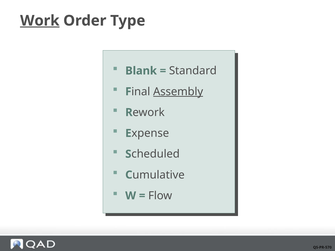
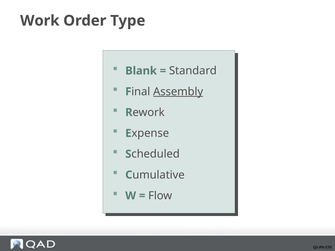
Work underline: present -> none
